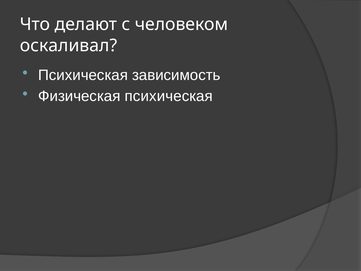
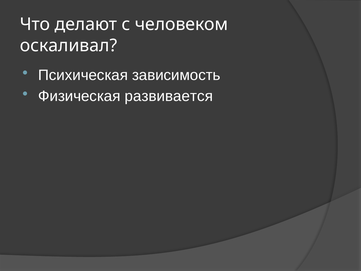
Физическая психическая: психическая -> развивается
